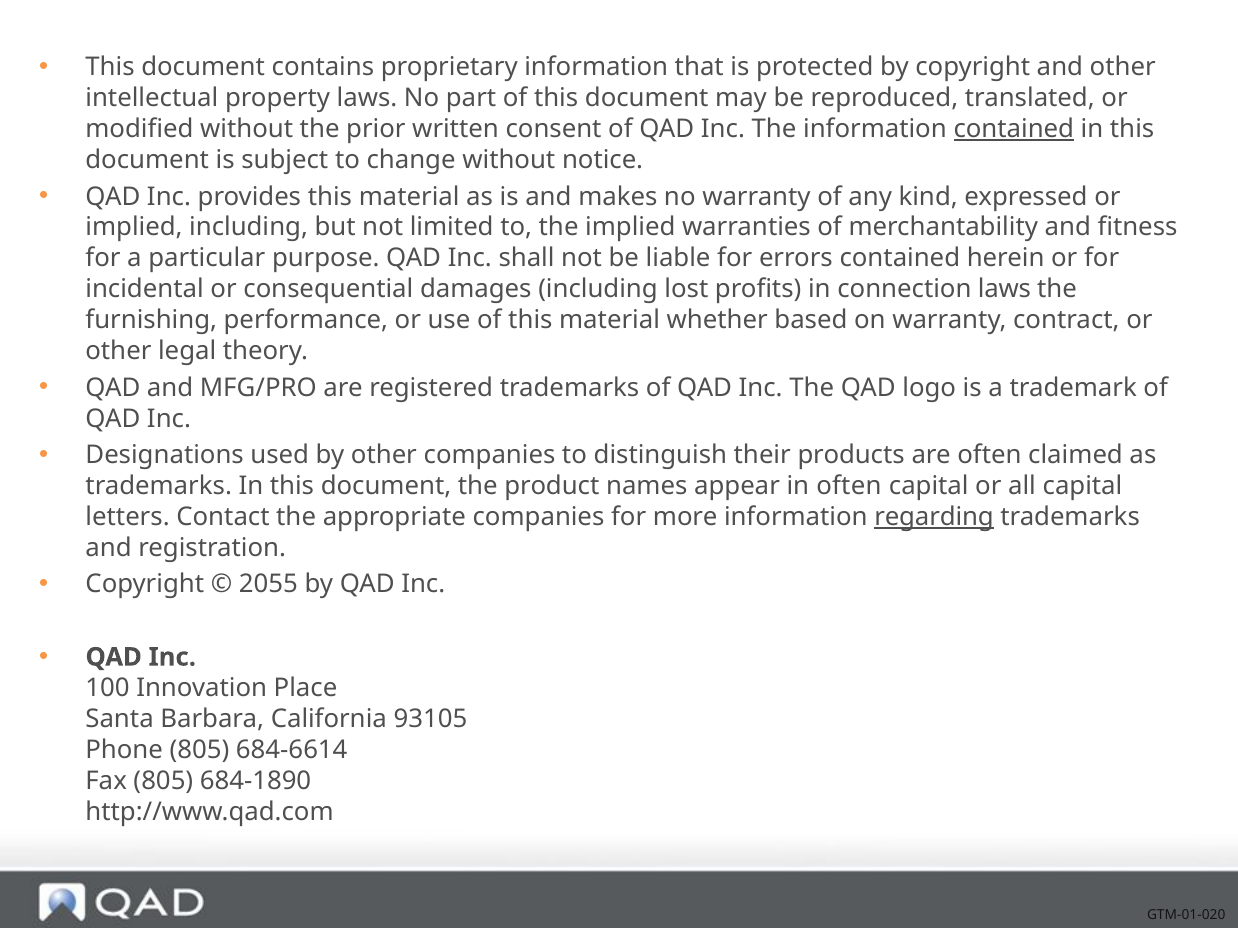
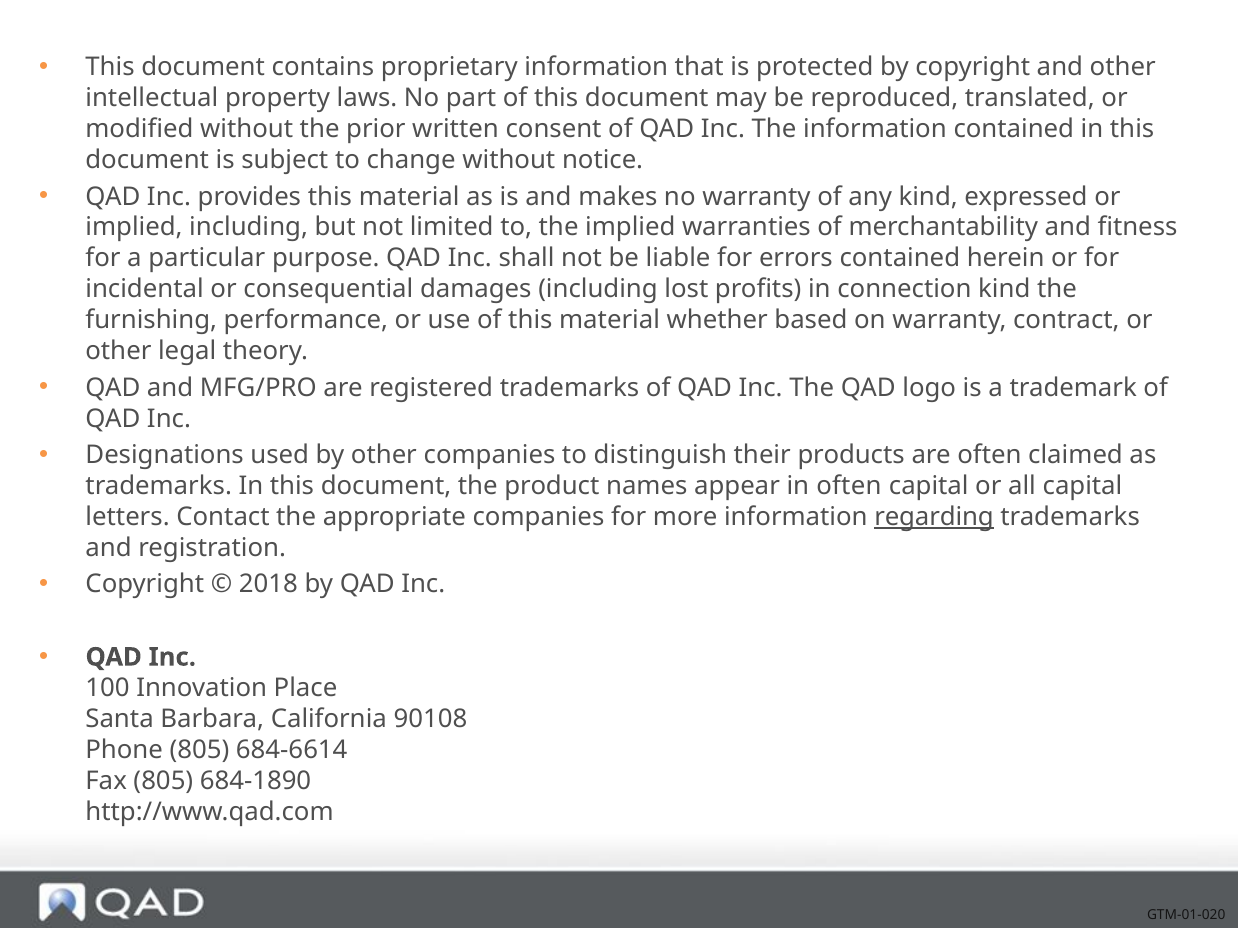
contained at (1014, 129) underline: present -> none
connection laws: laws -> kind
2055: 2055 -> 2018
93105: 93105 -> 90108
